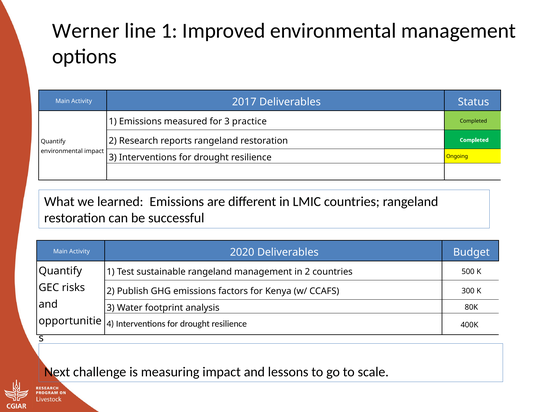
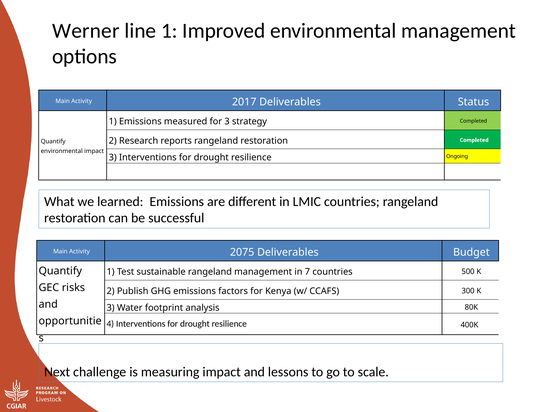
practice: practice -> strategy
2020: 2020 -> 2075
in 2: 2 -> 7
